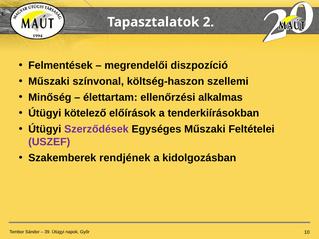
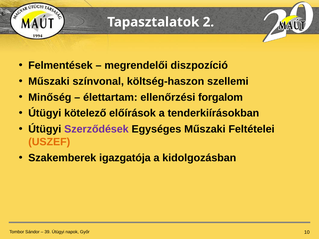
alkalmas: alkalmas -> forgalom
USZEF colour: purple -> orange
rendjének: rendjének -> igazgatója
